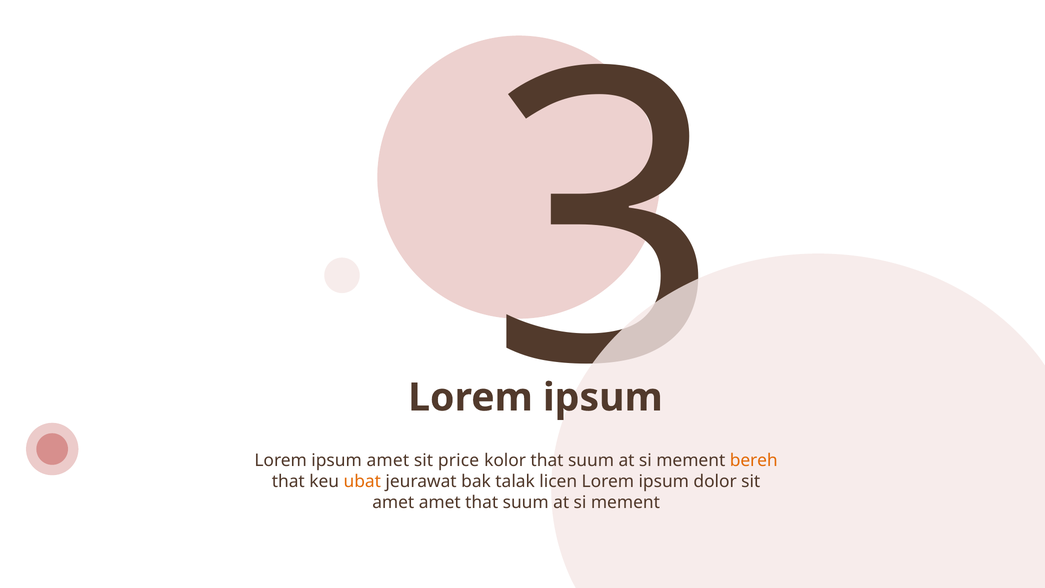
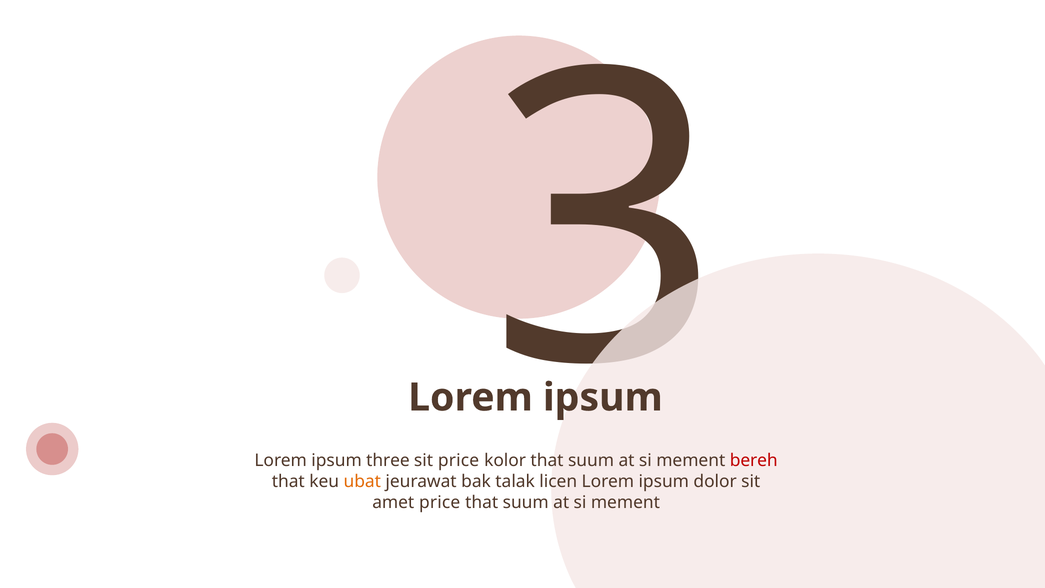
ipsum amet: amet -> three
bereh colour: orange -> red
amet amet: amet -> price
